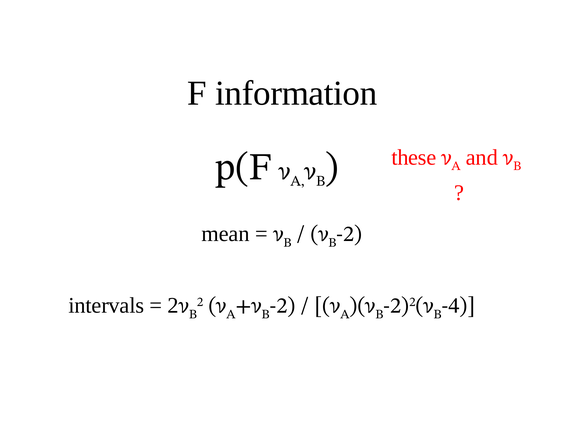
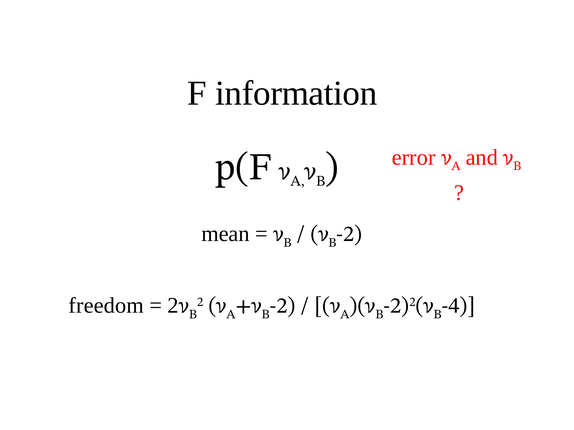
these: these -> error
intervals: intervals -> freedom
